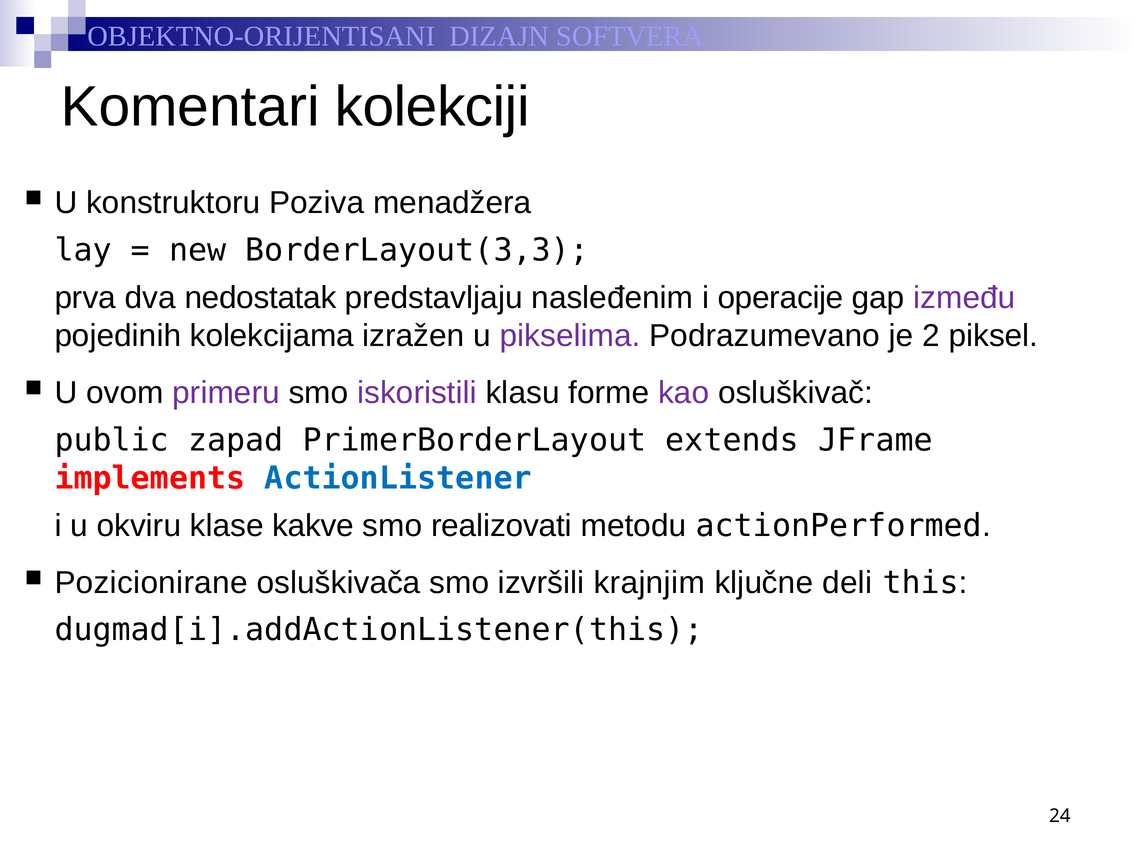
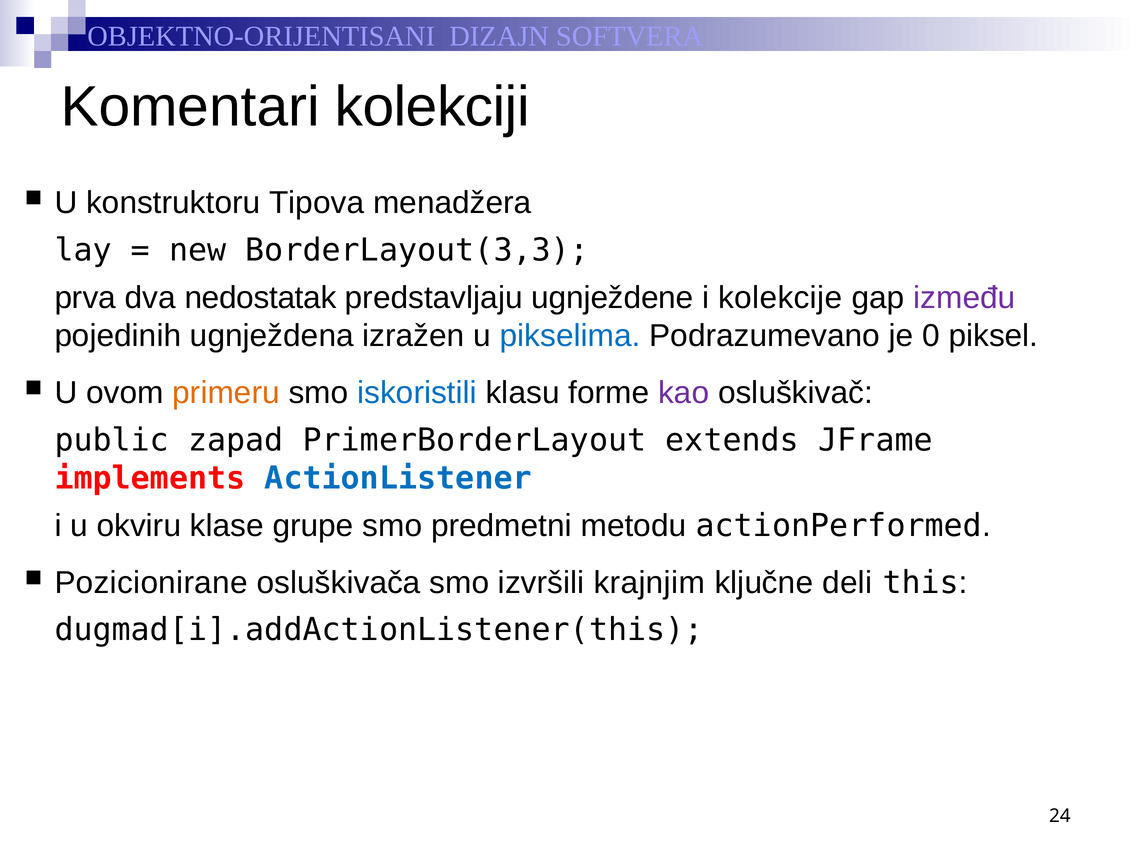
Poziva: Poziva -> Tipova
nasleđenim: nasleđenim -> ugnježdene
operacije: operacije -> kolekcije
kolekcijama: kolekcijama -> ugnježdena
pikselima colour: purple -> blue
2: 2 -> 0
primeru colour: purple -> orange
iskoristili colour: purple -> blue
kakve: kakve -> grupe
realizovati: realizovati -> predmetni
